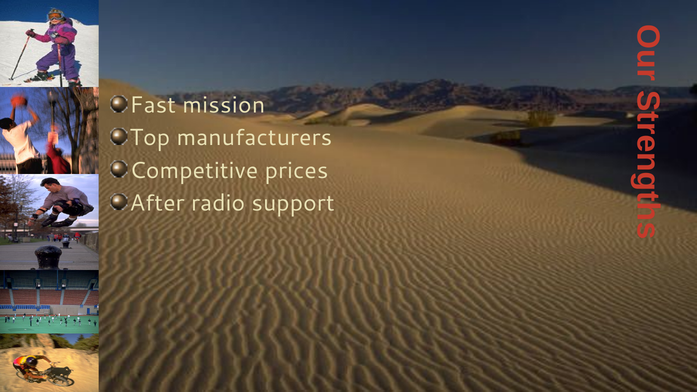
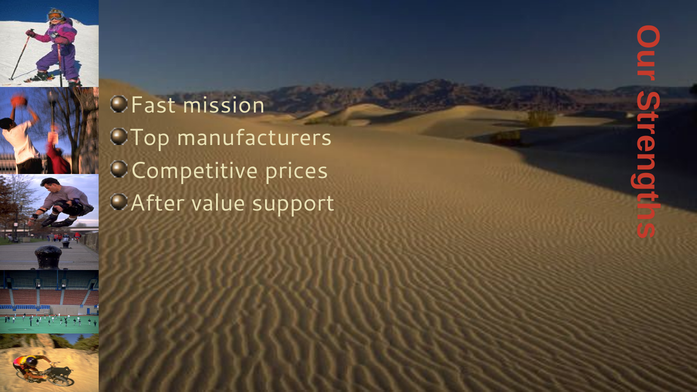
radio: radio -> value
